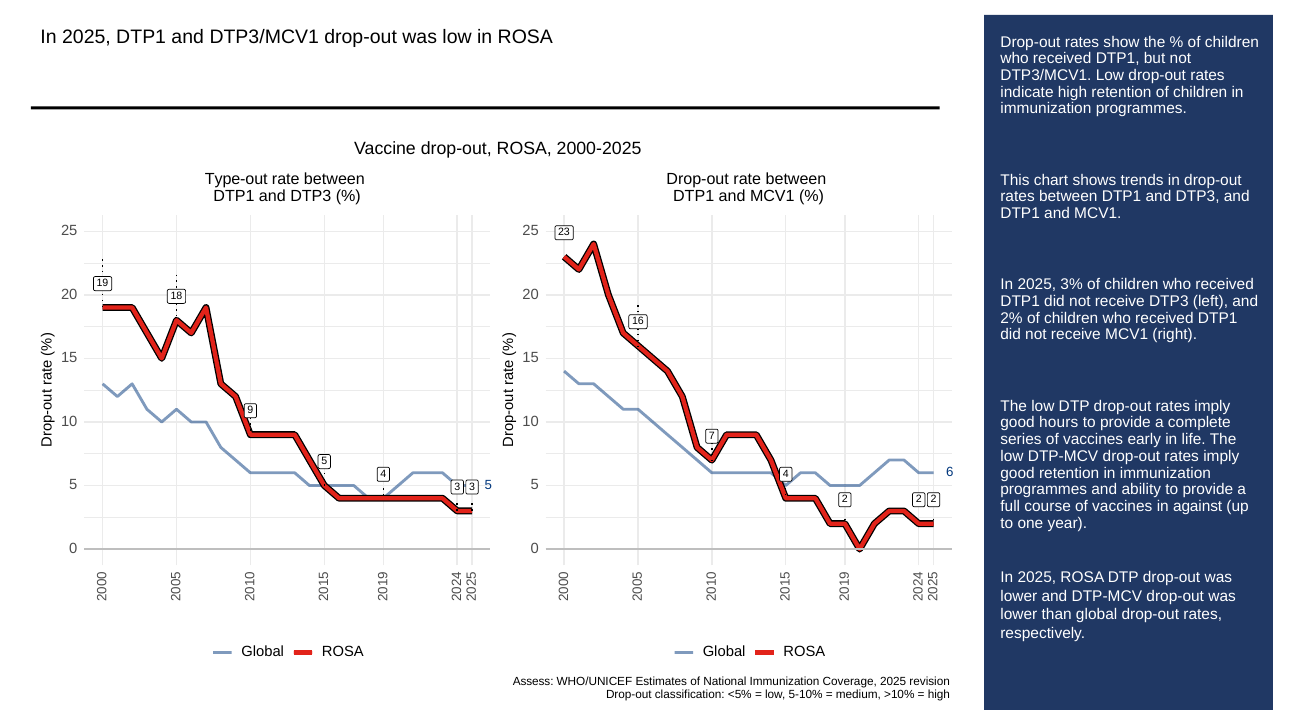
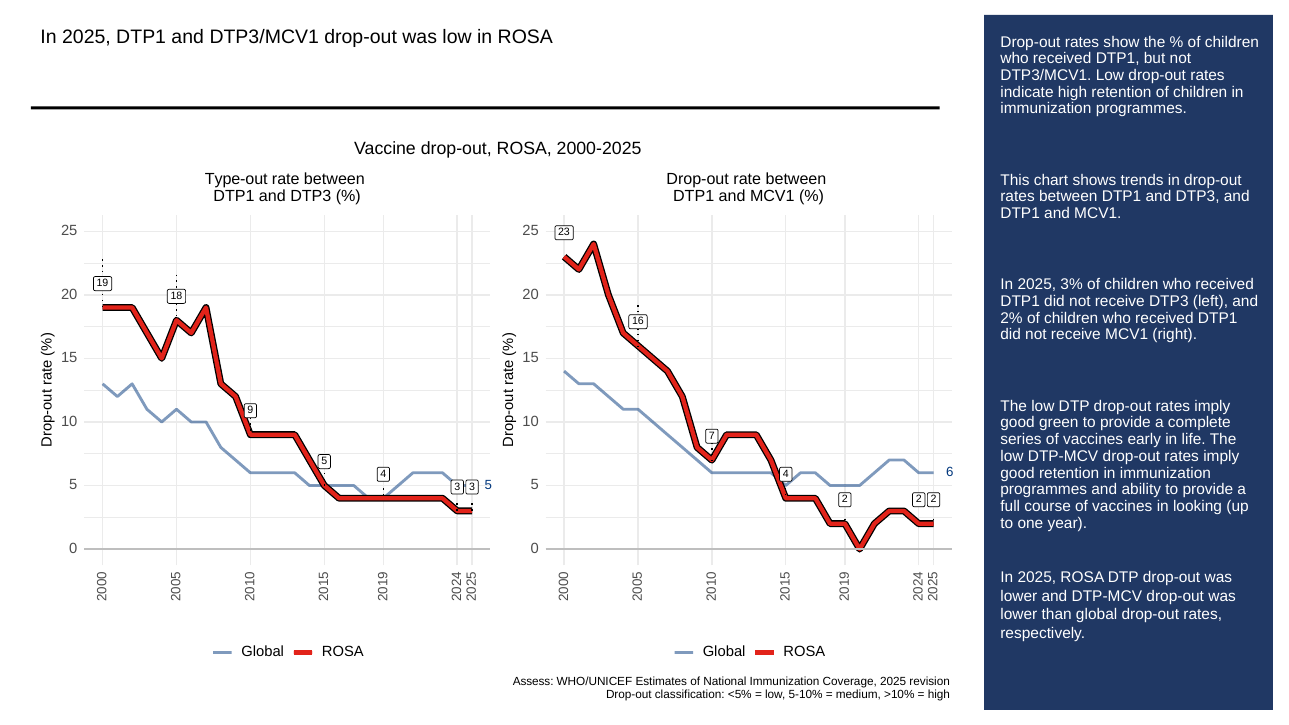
hours: hours -> green
against: against -> looking
